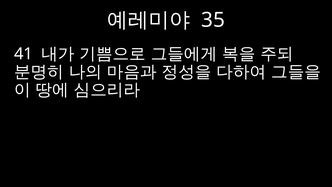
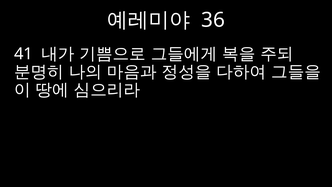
35: 35 -> 36
